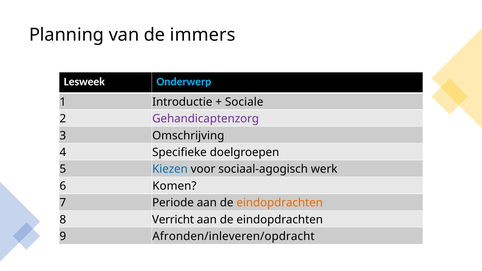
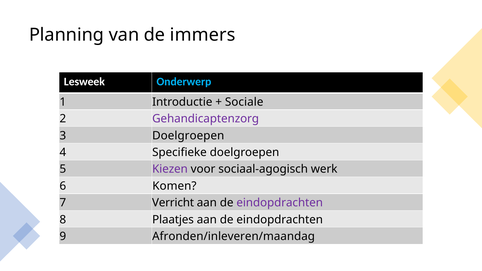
3 Omschrijving: Omschrijving -> Doelgroepen
Kiezen colour: blue -> purple
Periode: Periode -> Verricht
eindopdrachten at (280, 203) colour: orange -> purple
Verricht: Verricht -> Plaatjes
Afronden/inleveren/opdracht: Afronden/inleveren/opdracht -> Afronden/inleveren/maandag
